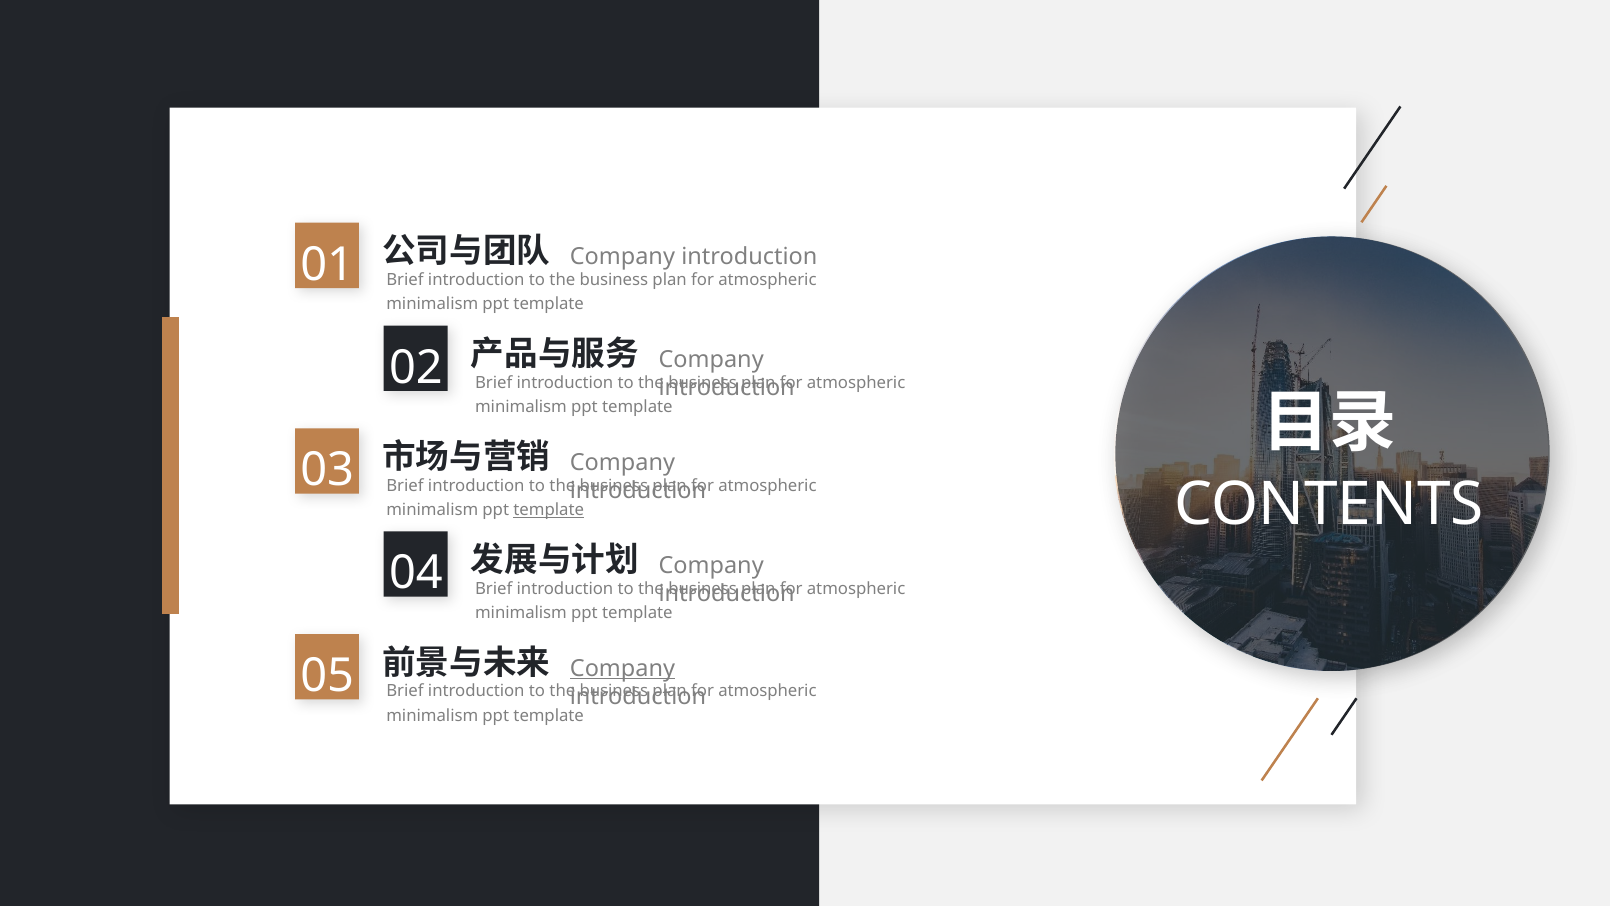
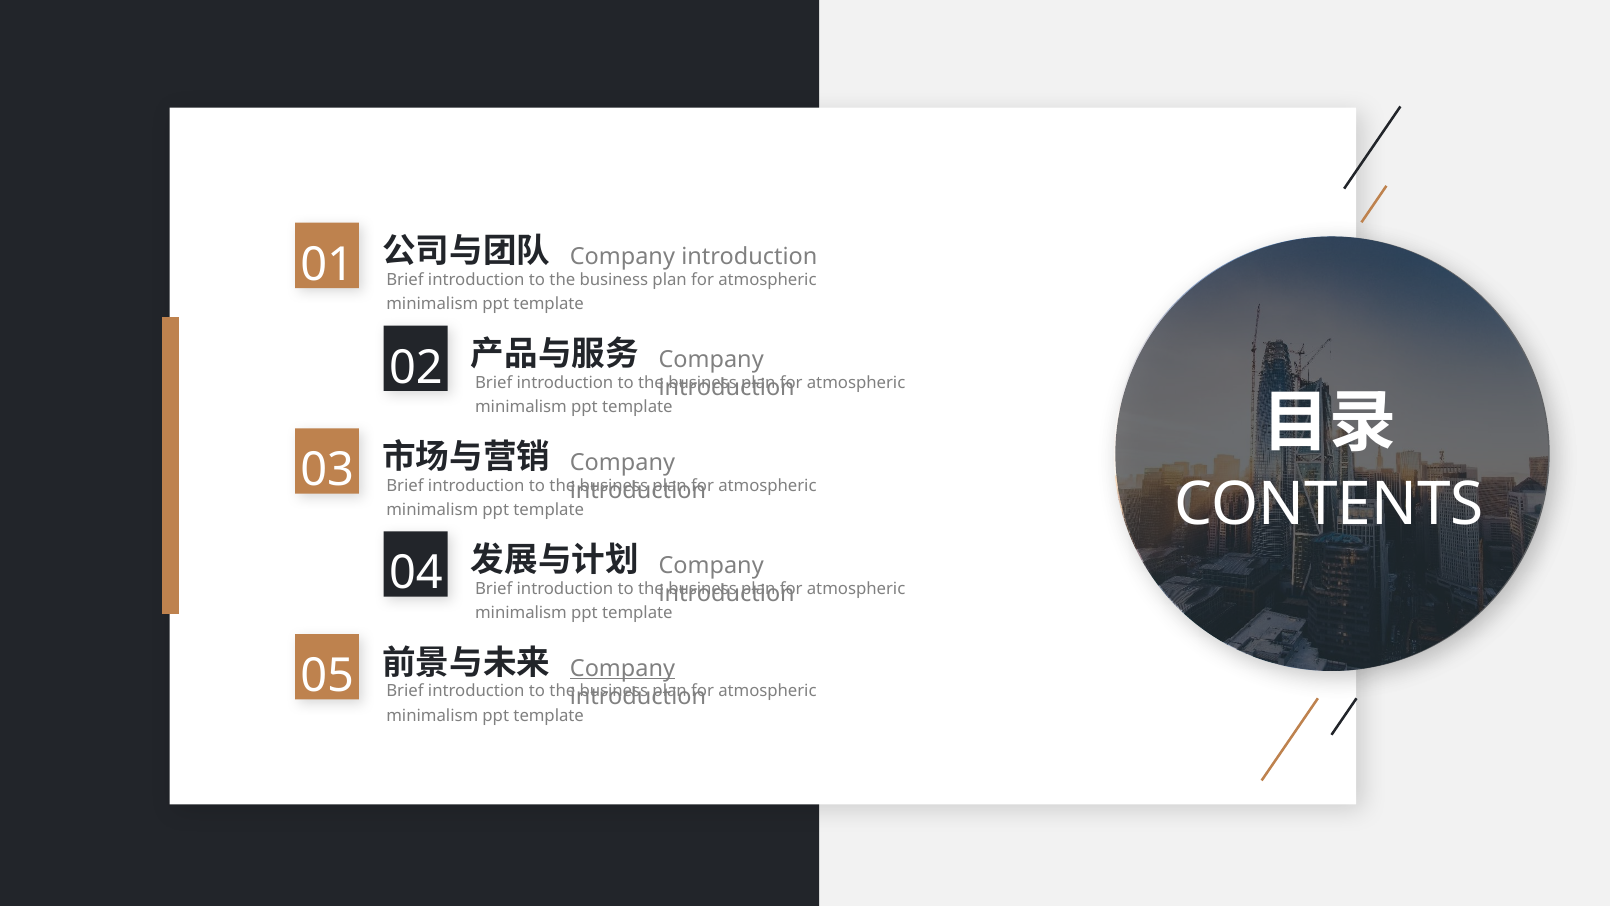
template at (549, 510) underline: present -> none
